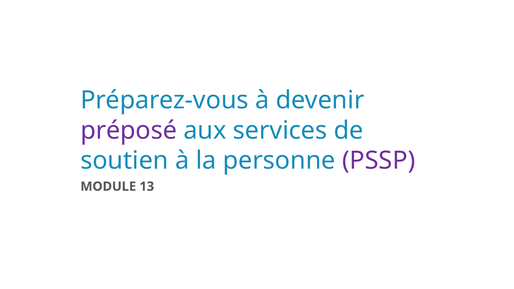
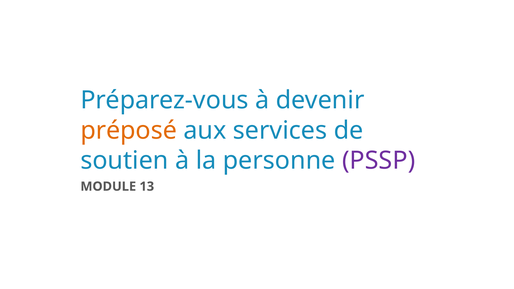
préposé colour: purple -> orange
